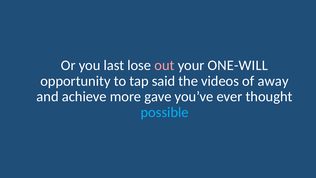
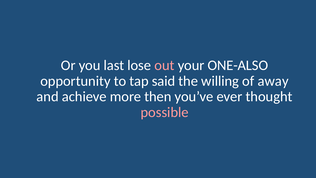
ONE-WILL: ONE-WILL -> ONE-ALSO
videos: videos -> willing
gave: gave -> then
possible colour: light blue -> pink
